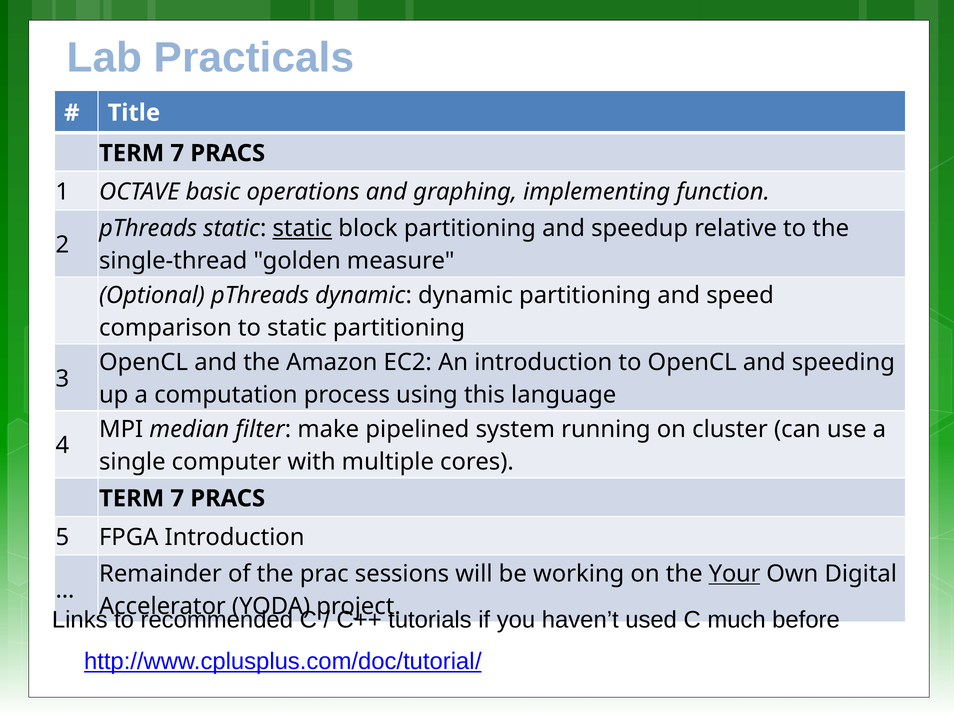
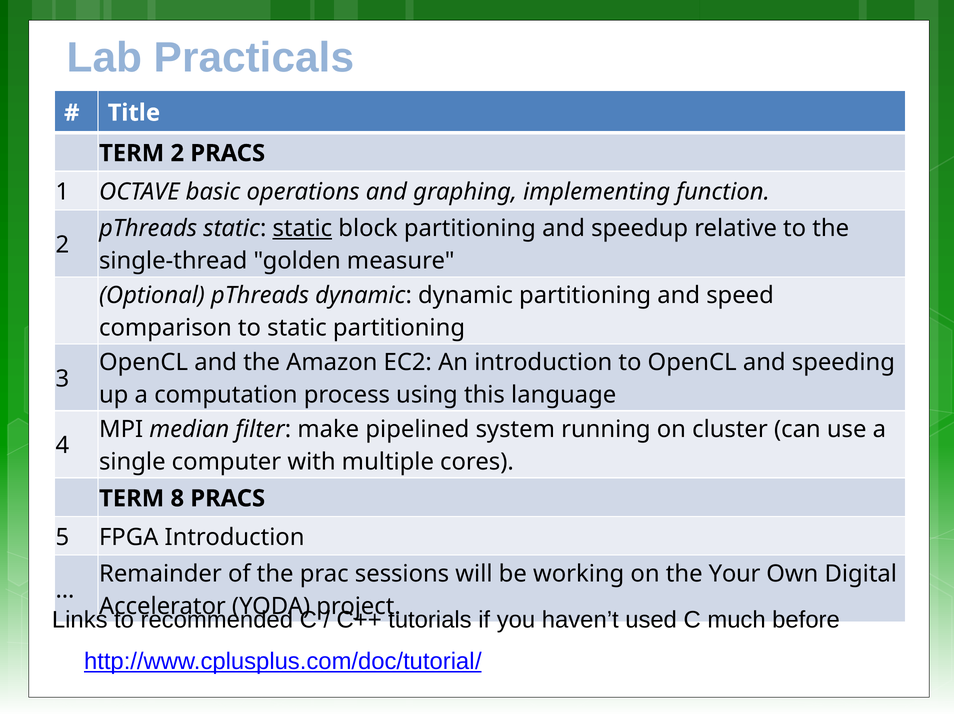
7 at (177, 153): 7 -> 2
7 at (177, 498): 7 -> 8
Your underline: present -> none
